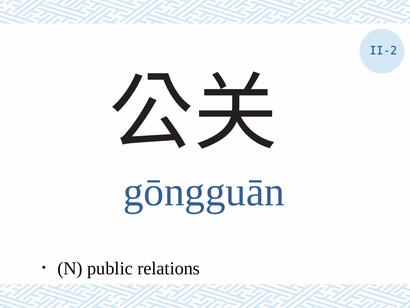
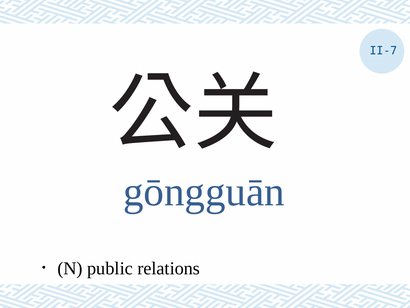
II-2: II-2 -> II-7
